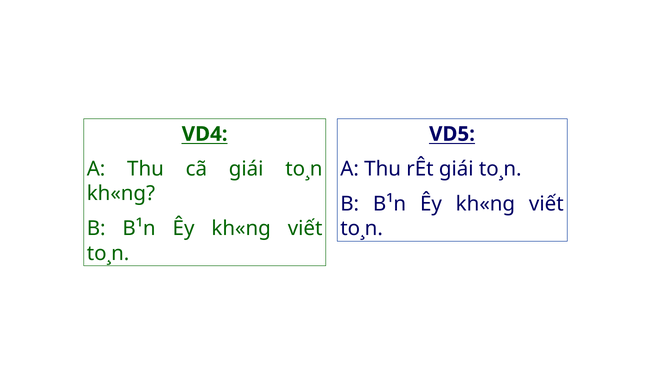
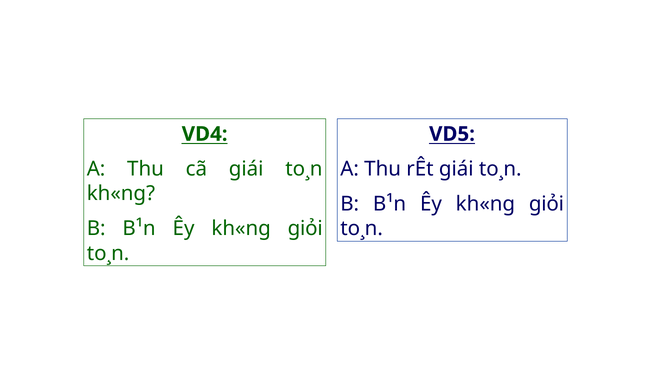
viết at (546, 204): viết -> giỏi
viết at (305, 228): viết -> giỏi
